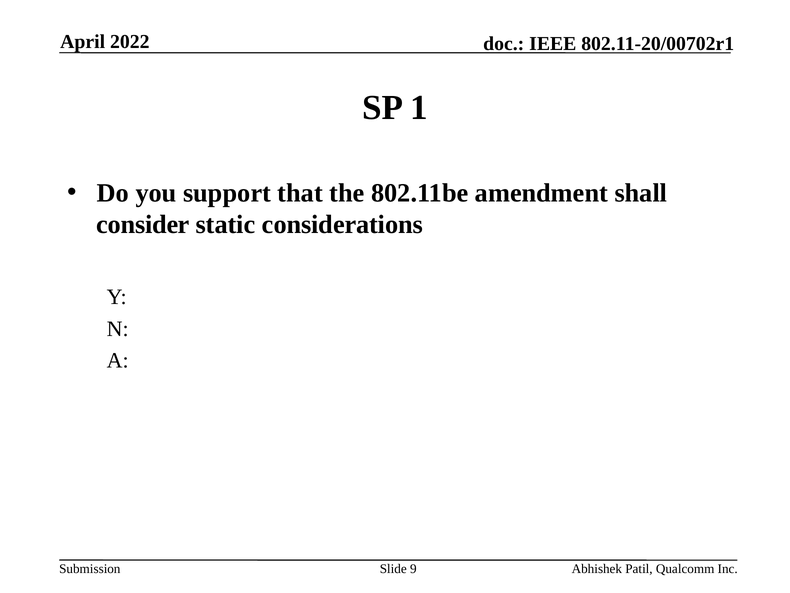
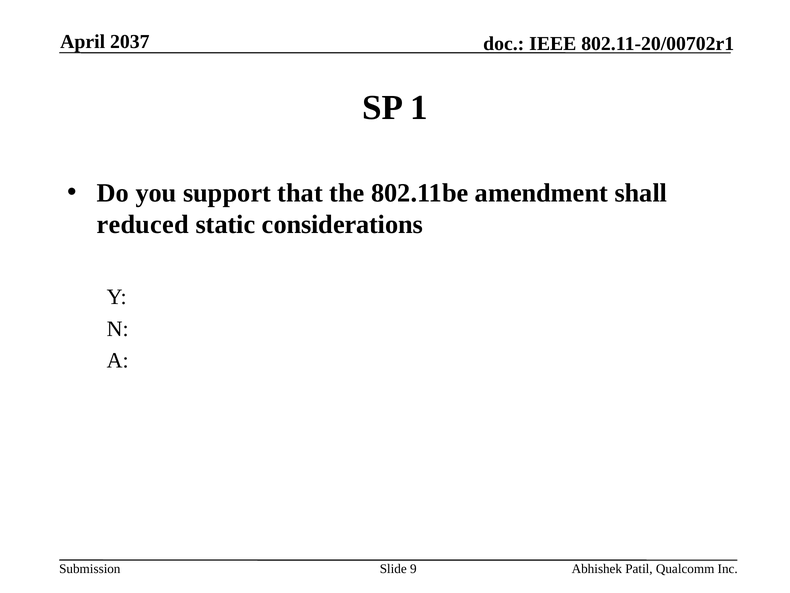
2022: 2022 -> 2037
consider: consider -> reduced
